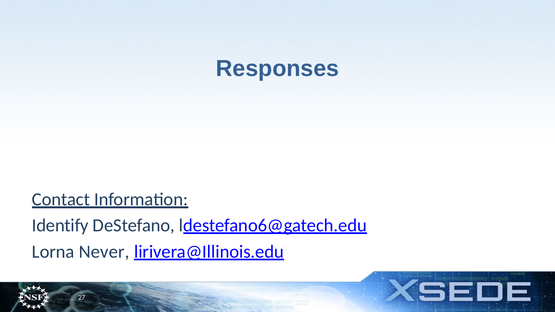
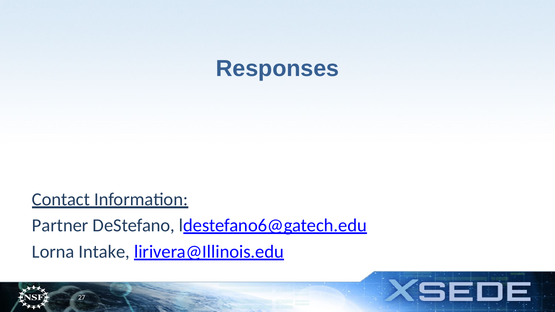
Identify: Identify -> Partner
Never: Never -> Intake
